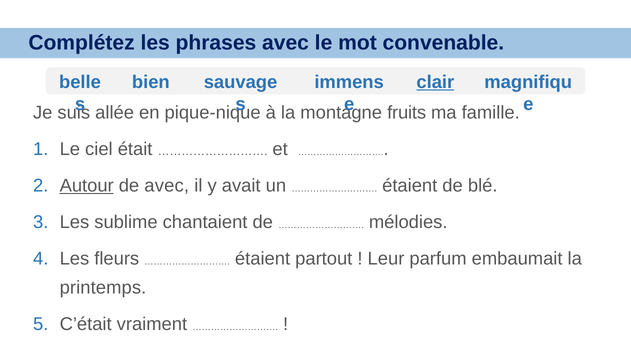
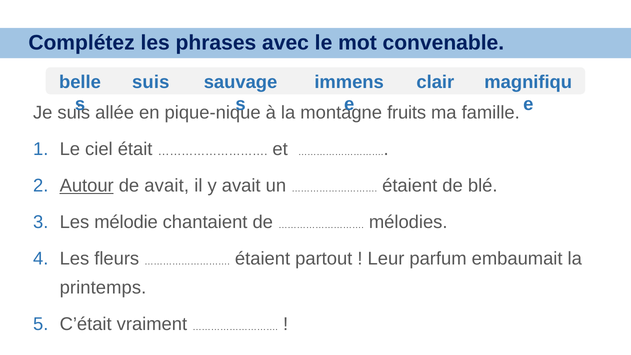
bien at (151, 82): bien -> suis
clair underline: present -> none
de avec: avec -> avait
sublime: sublime -> mélodie
